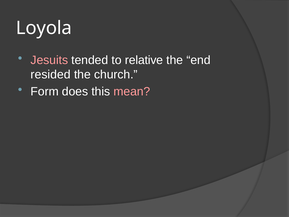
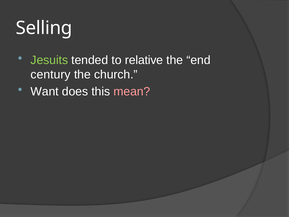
Loyola: Loyola -> Selling
Jesuits colour: pink -> light green
resided: resided -> century
Form: Form -> Want
